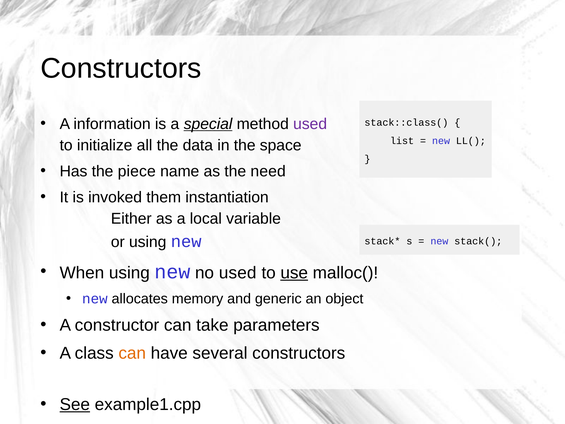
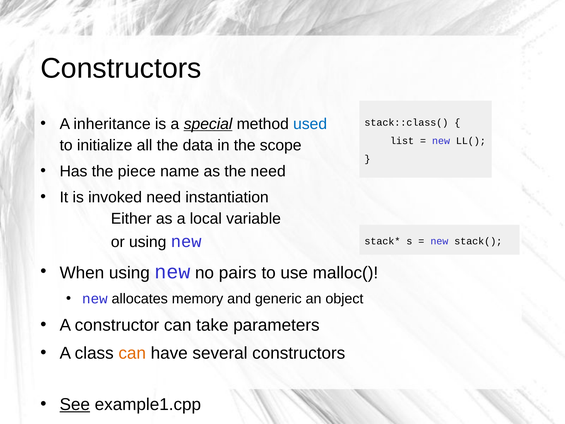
information: information -> inheritance
used at (310, 124) colour: purple -> blue
space: space -> scope
invoked them: them -> need
no used: used -> pairs
use underline: present -> none
